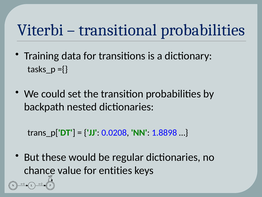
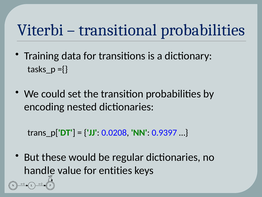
backpath: backpath -> encoding
1.8898: 1.8898 -> 0.9397
chance: chance -> handle
